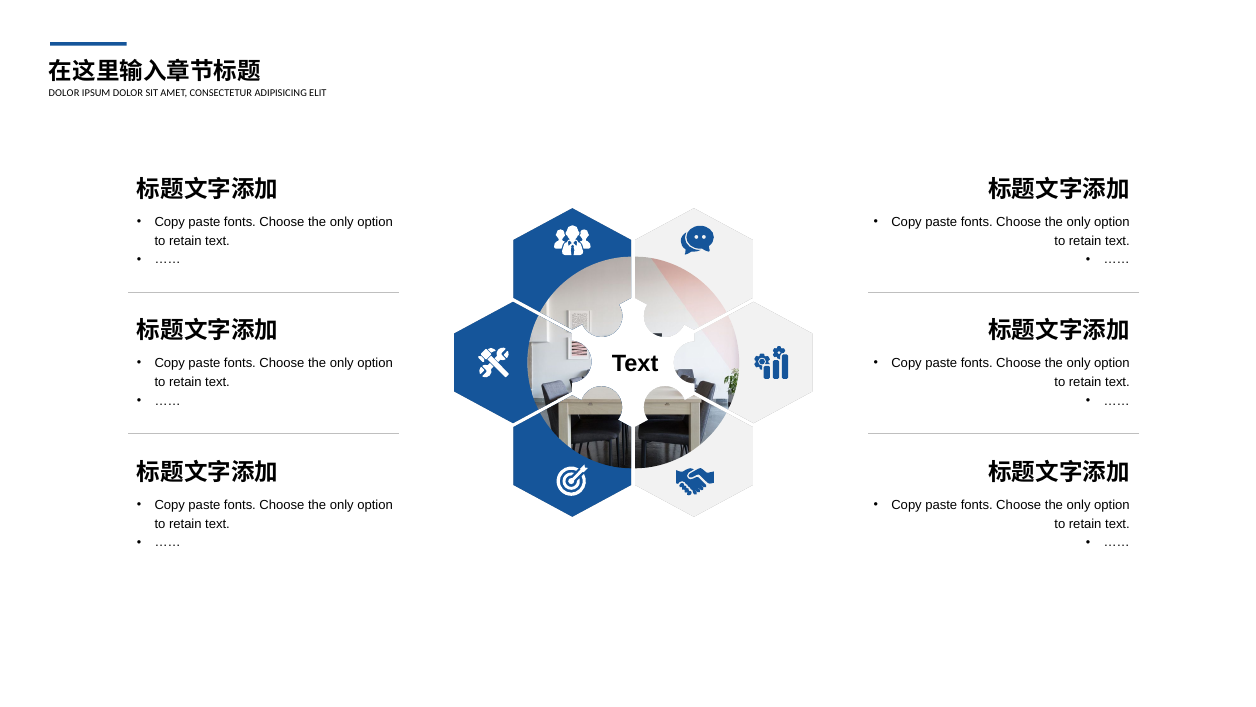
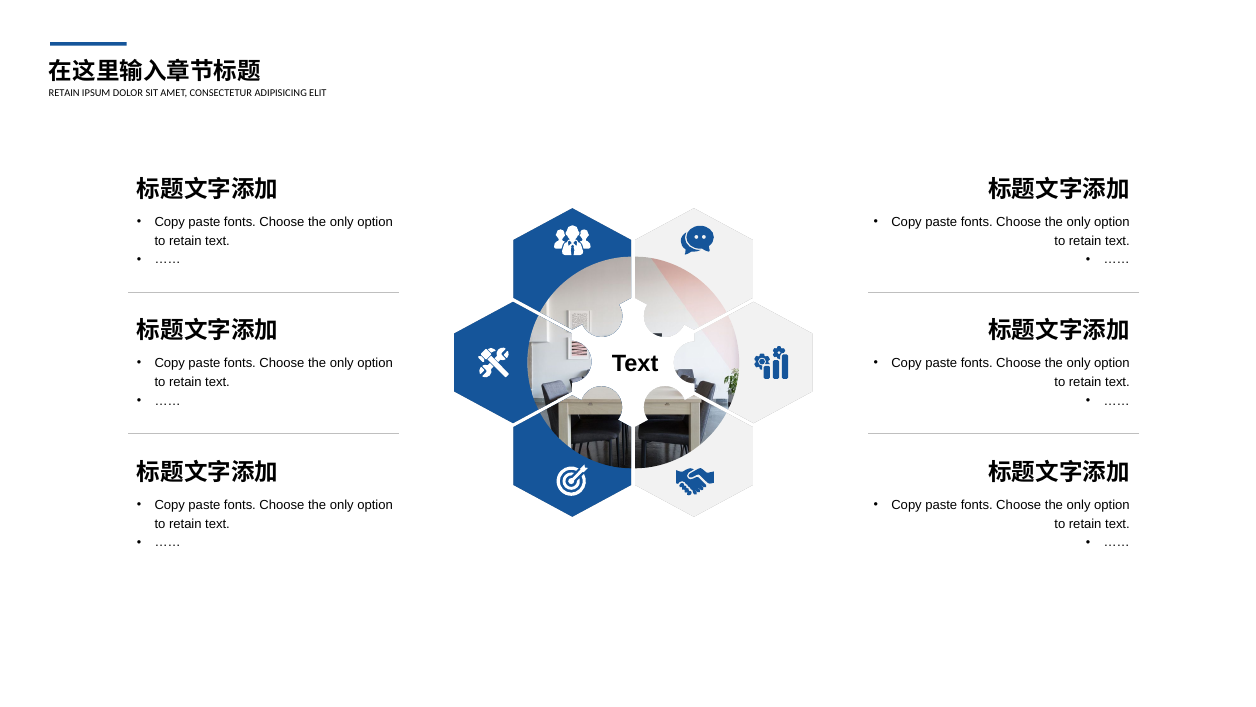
DOLOR at (64, 93): DOLOR -> RETAIN
